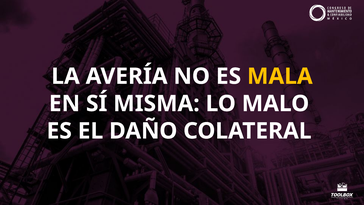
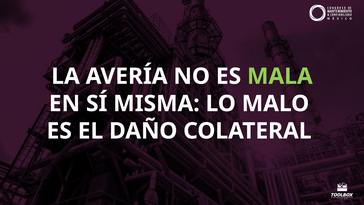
MALA colour: yellow -> light green
